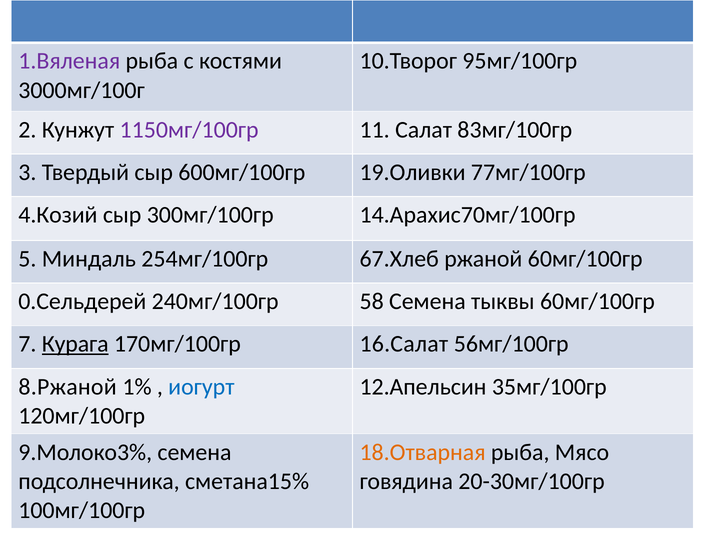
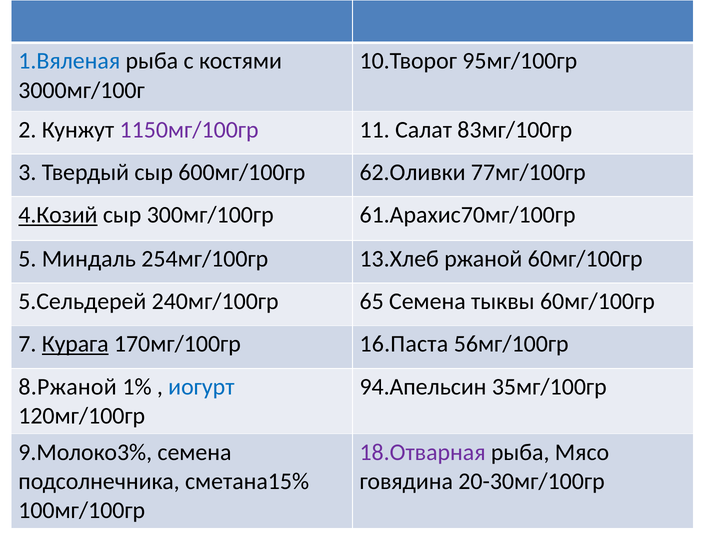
1.Вяленая colour: purple -> blue
19.Оливки: 19.Оливки -> 62.Оливки
4.Козий underline: none -> present
14.Арахис70мг/100гр: 14.Арахис70мг/100гр -> 61.Арахис70мг/100гр
67.Хлеб: 67.Хлеб -> 13.Хлеб
0.Сельдерей: 0.Сельдерей -> 5.Сельдерей
58: 58 -> 65
16.Салат: 16.Салат -> 16.Паста
12.Апельсин: 12.Апельсин -> 94.Апельсин
18.Отварная colour: orange -> purple
